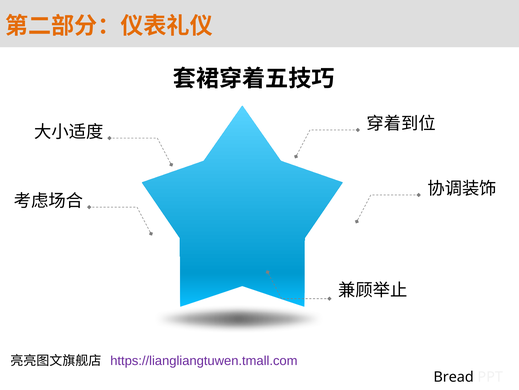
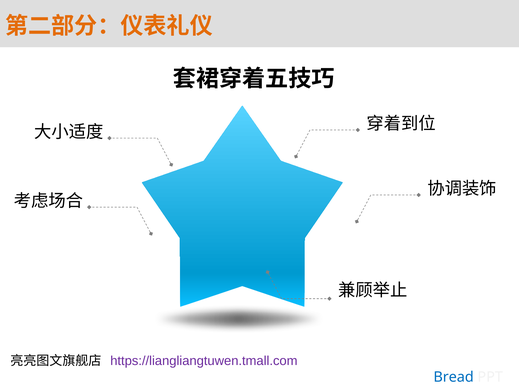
Bread colour: black -> blue
